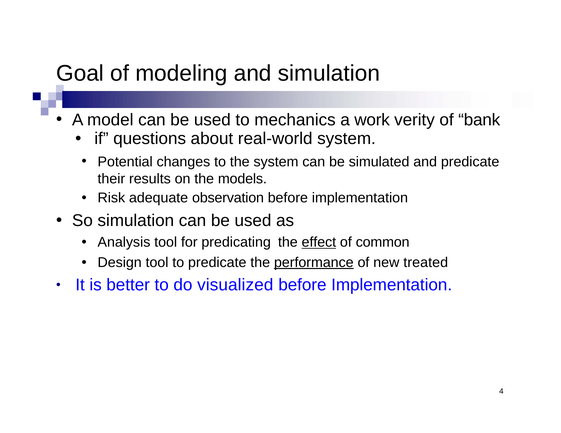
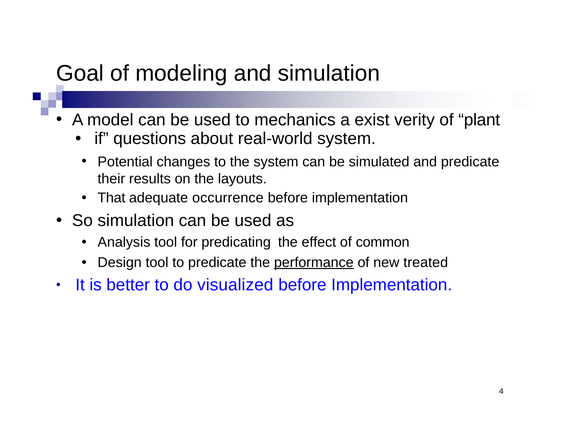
work: work -> exist
bank: bank -> plant
models: models -> layouts
Risk: Risk -> That
observation: observation -> occurrence
effect underline: present -> none
